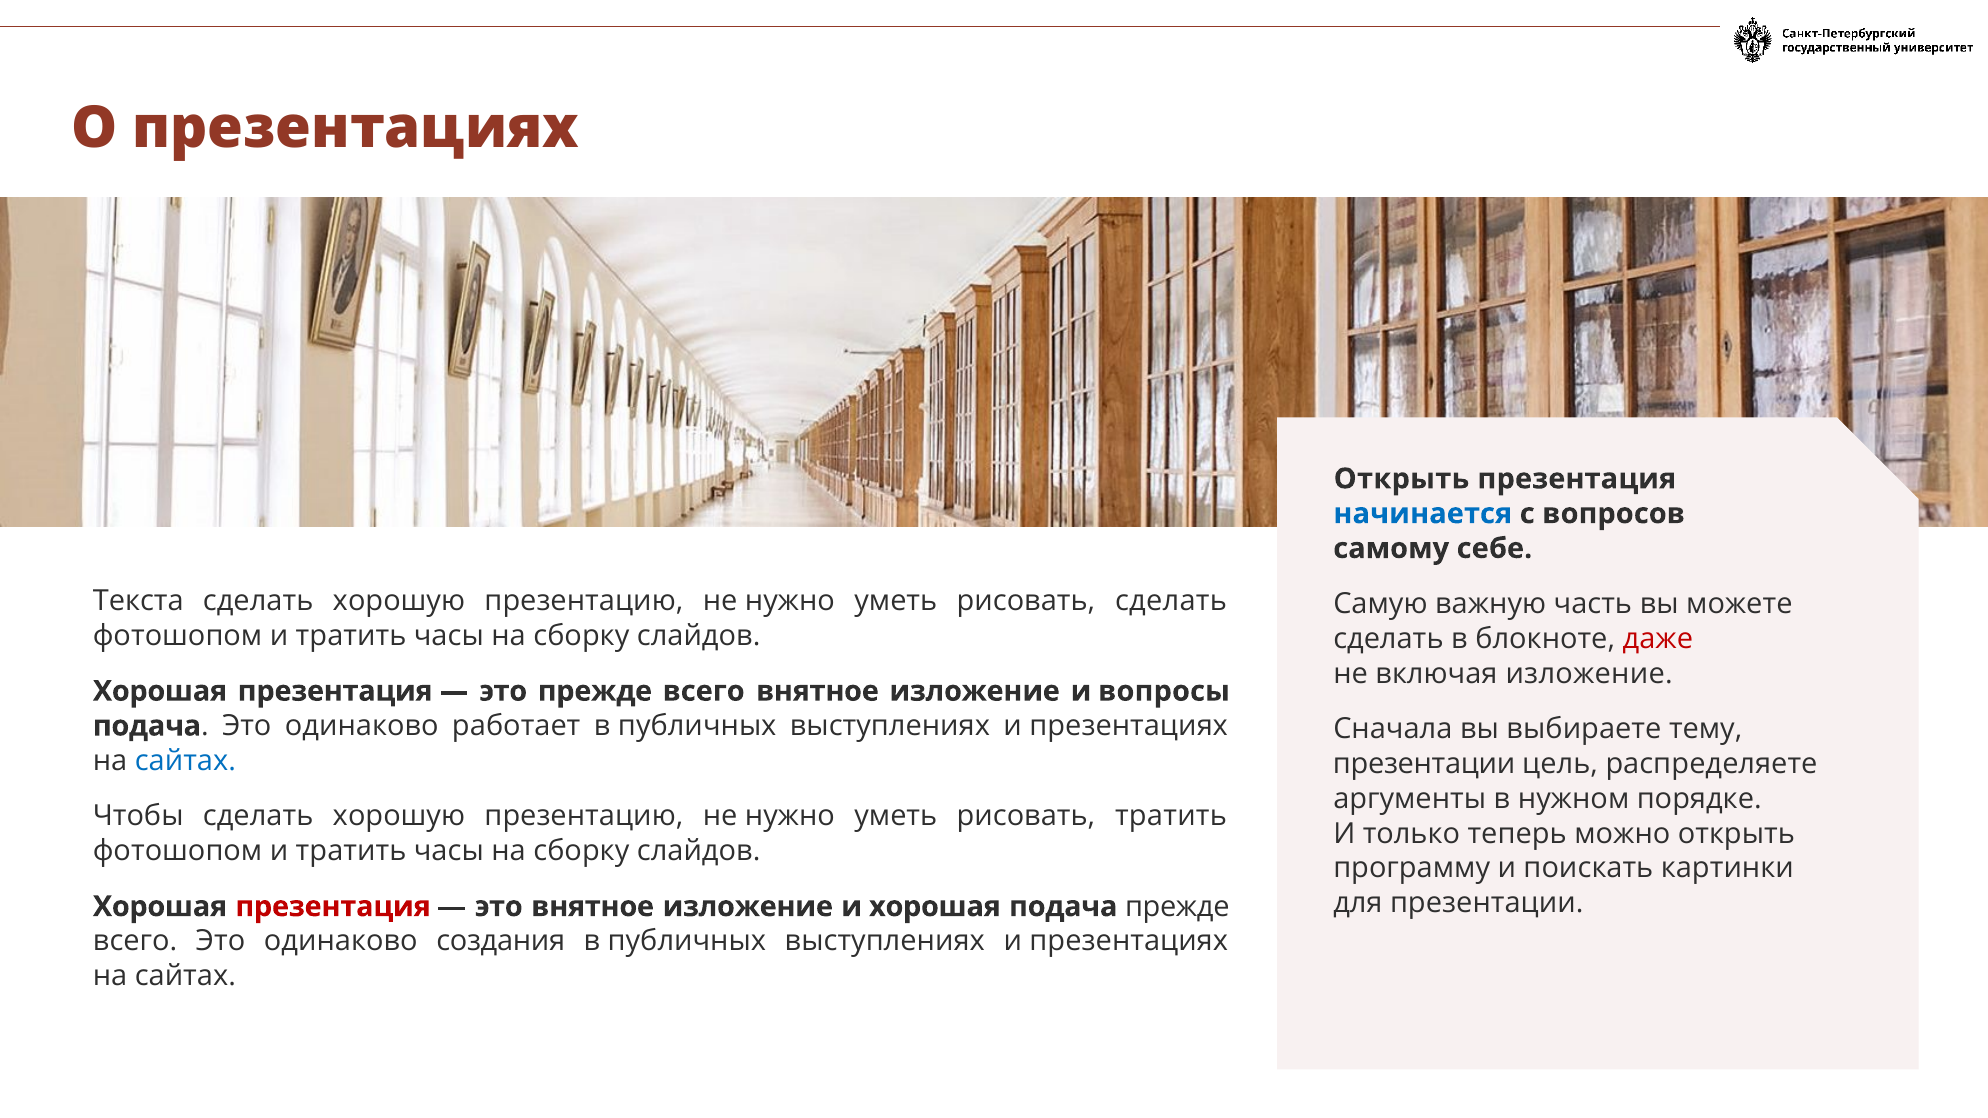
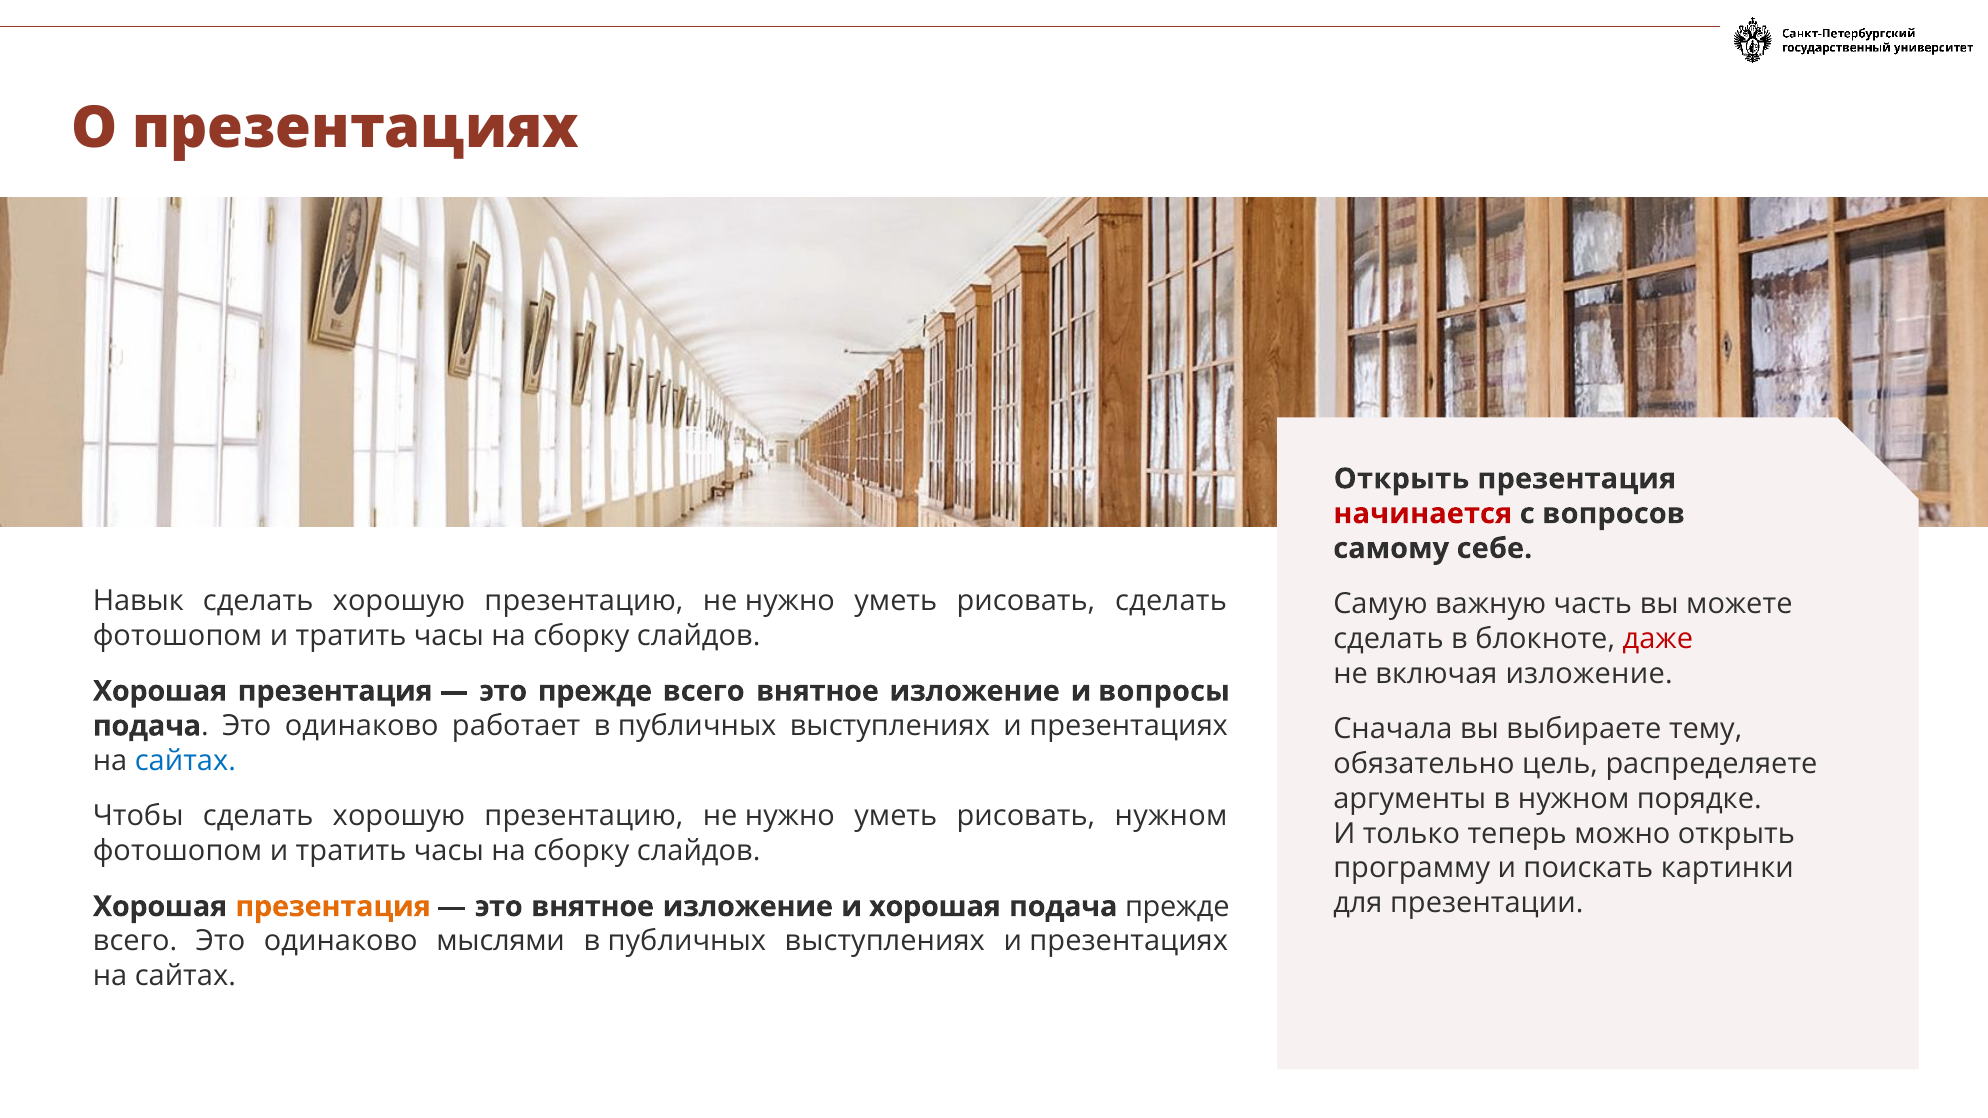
начинается colour: blue -> red
Текста: Текста -> Навык
презентации at (1424, 764): презентации -> обязательно
рисовать тратить: тратить -> нужном
презентация at (333, 907) colour: red -> orange
создания: создания -> мыслями
